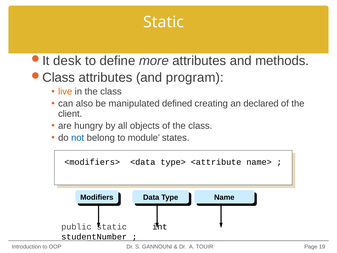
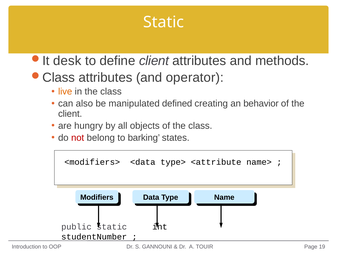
define more: more -> client
program: program -> operator
declared: declared -> behavior
not colour: blue -> red
module: module -> barking
